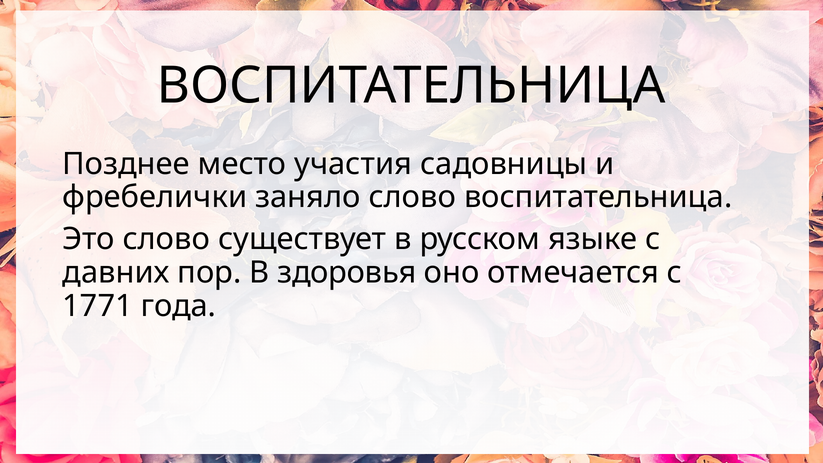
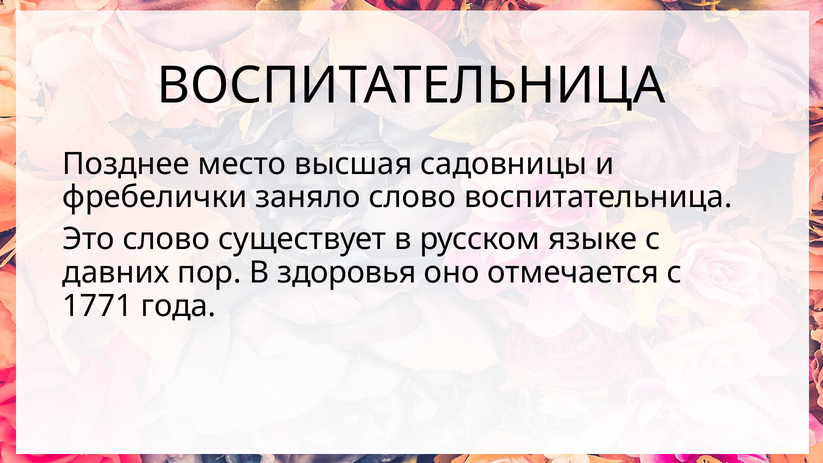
участия: участия -> высшая
